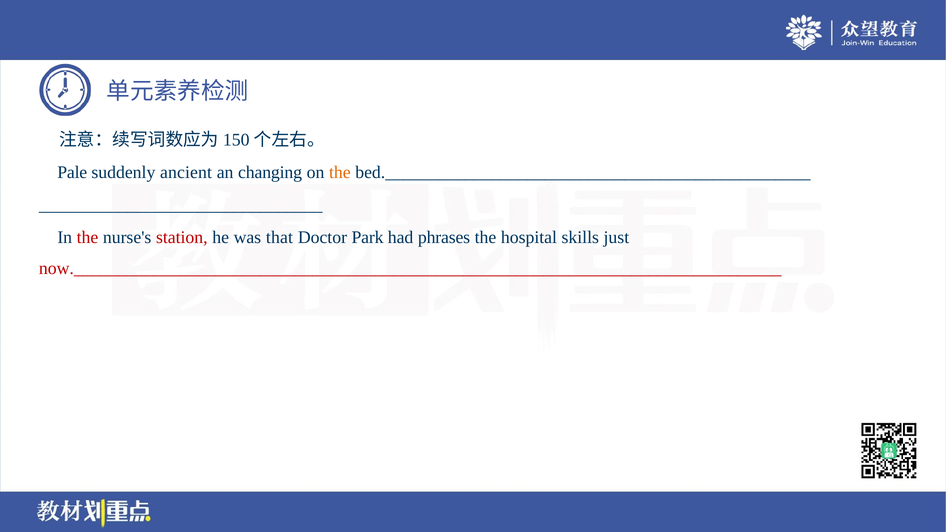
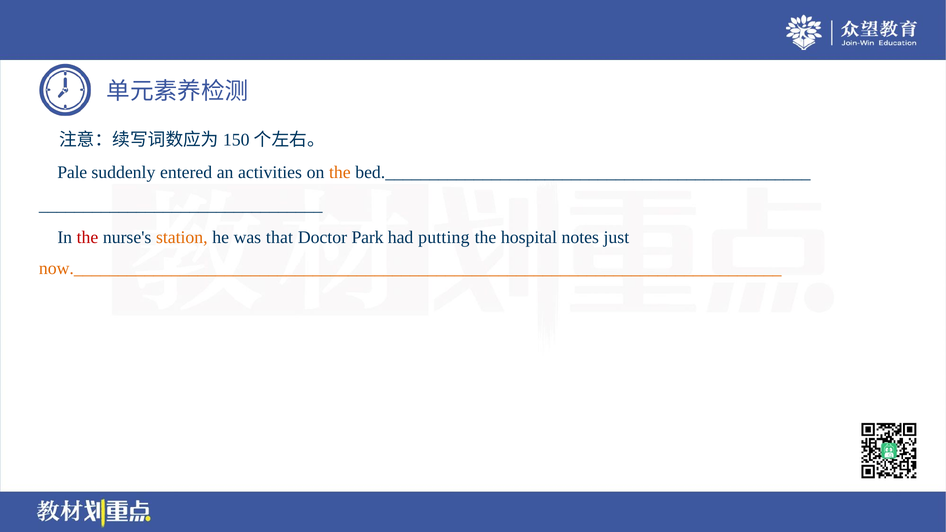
ancient: ancient -> entered
changing: changing -> activities
station colour: red -> orange
phrases: phrases -> putting
skills: skills -> notes
now.________________________________________________________________________________ colour: red -> orange
